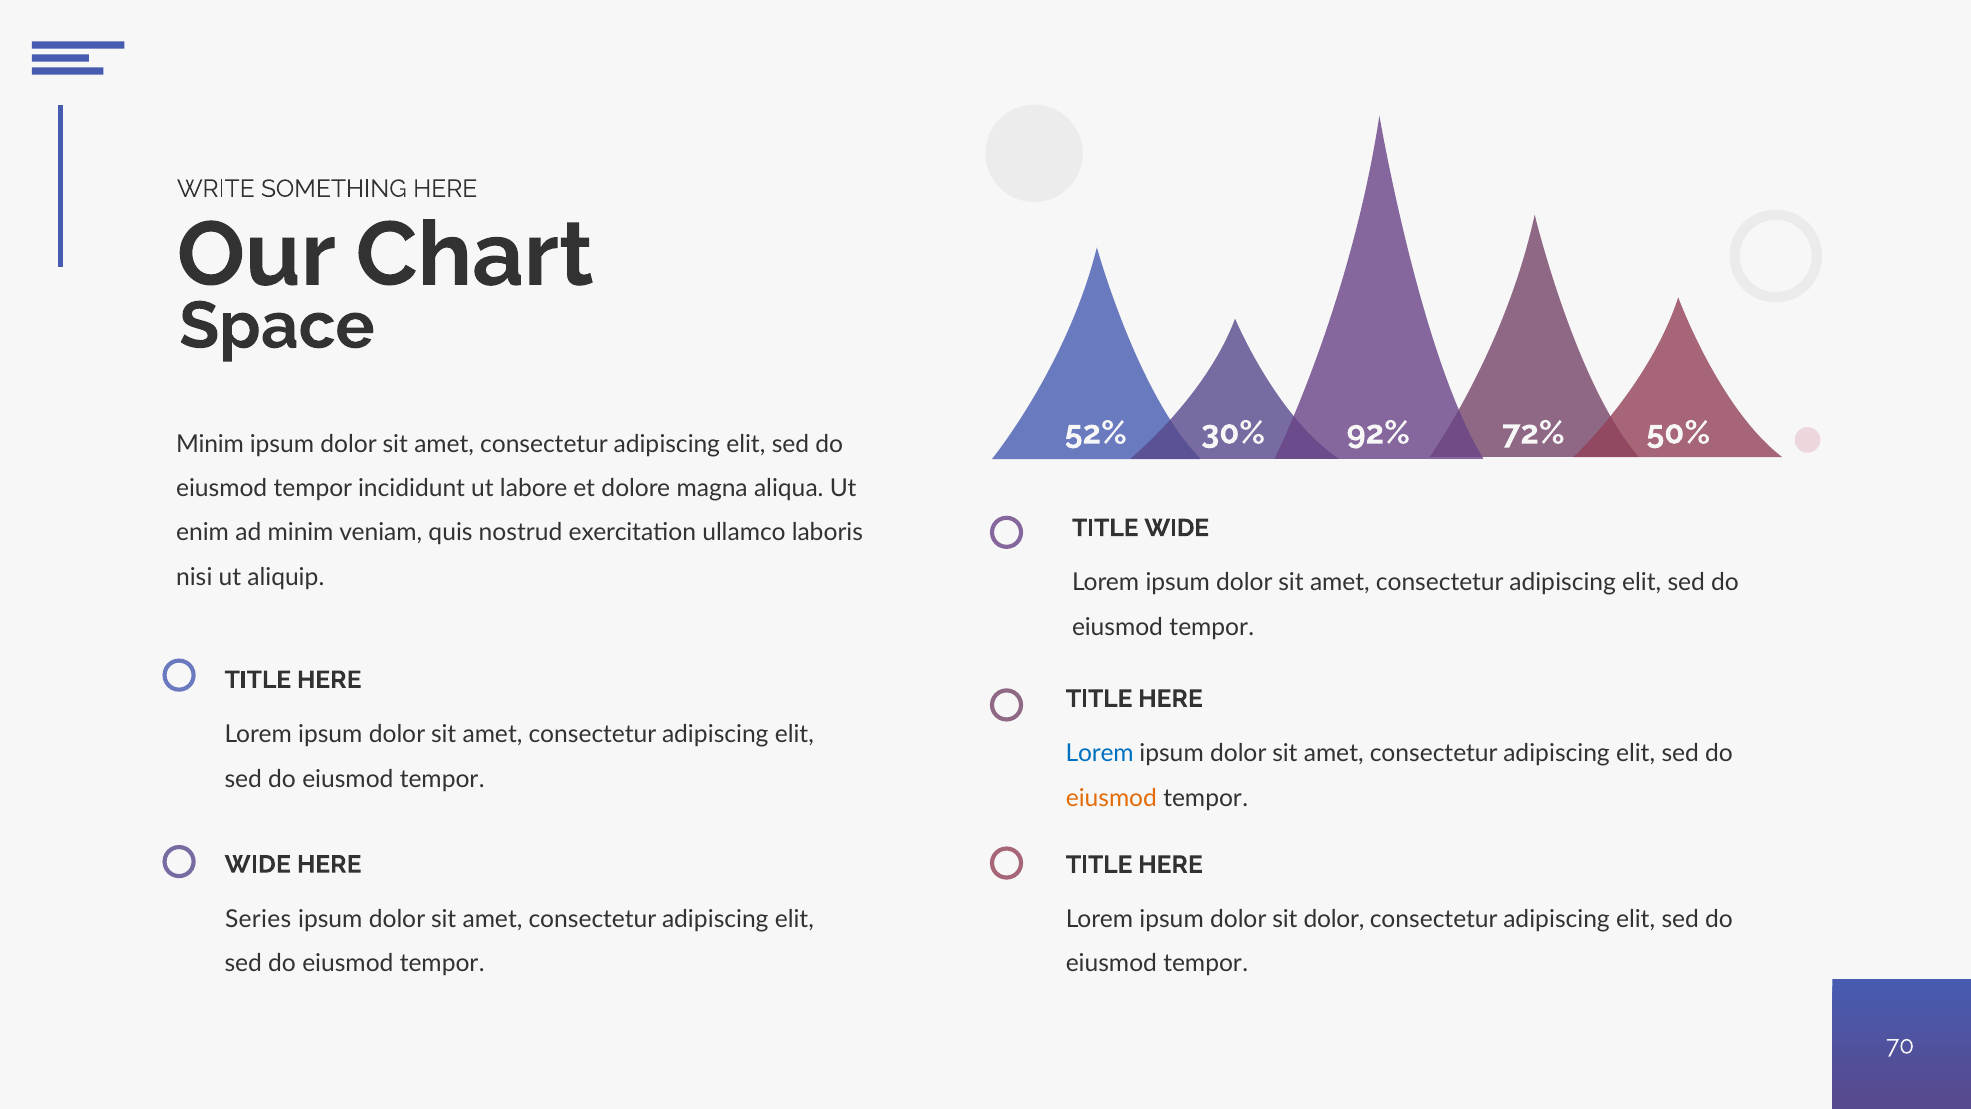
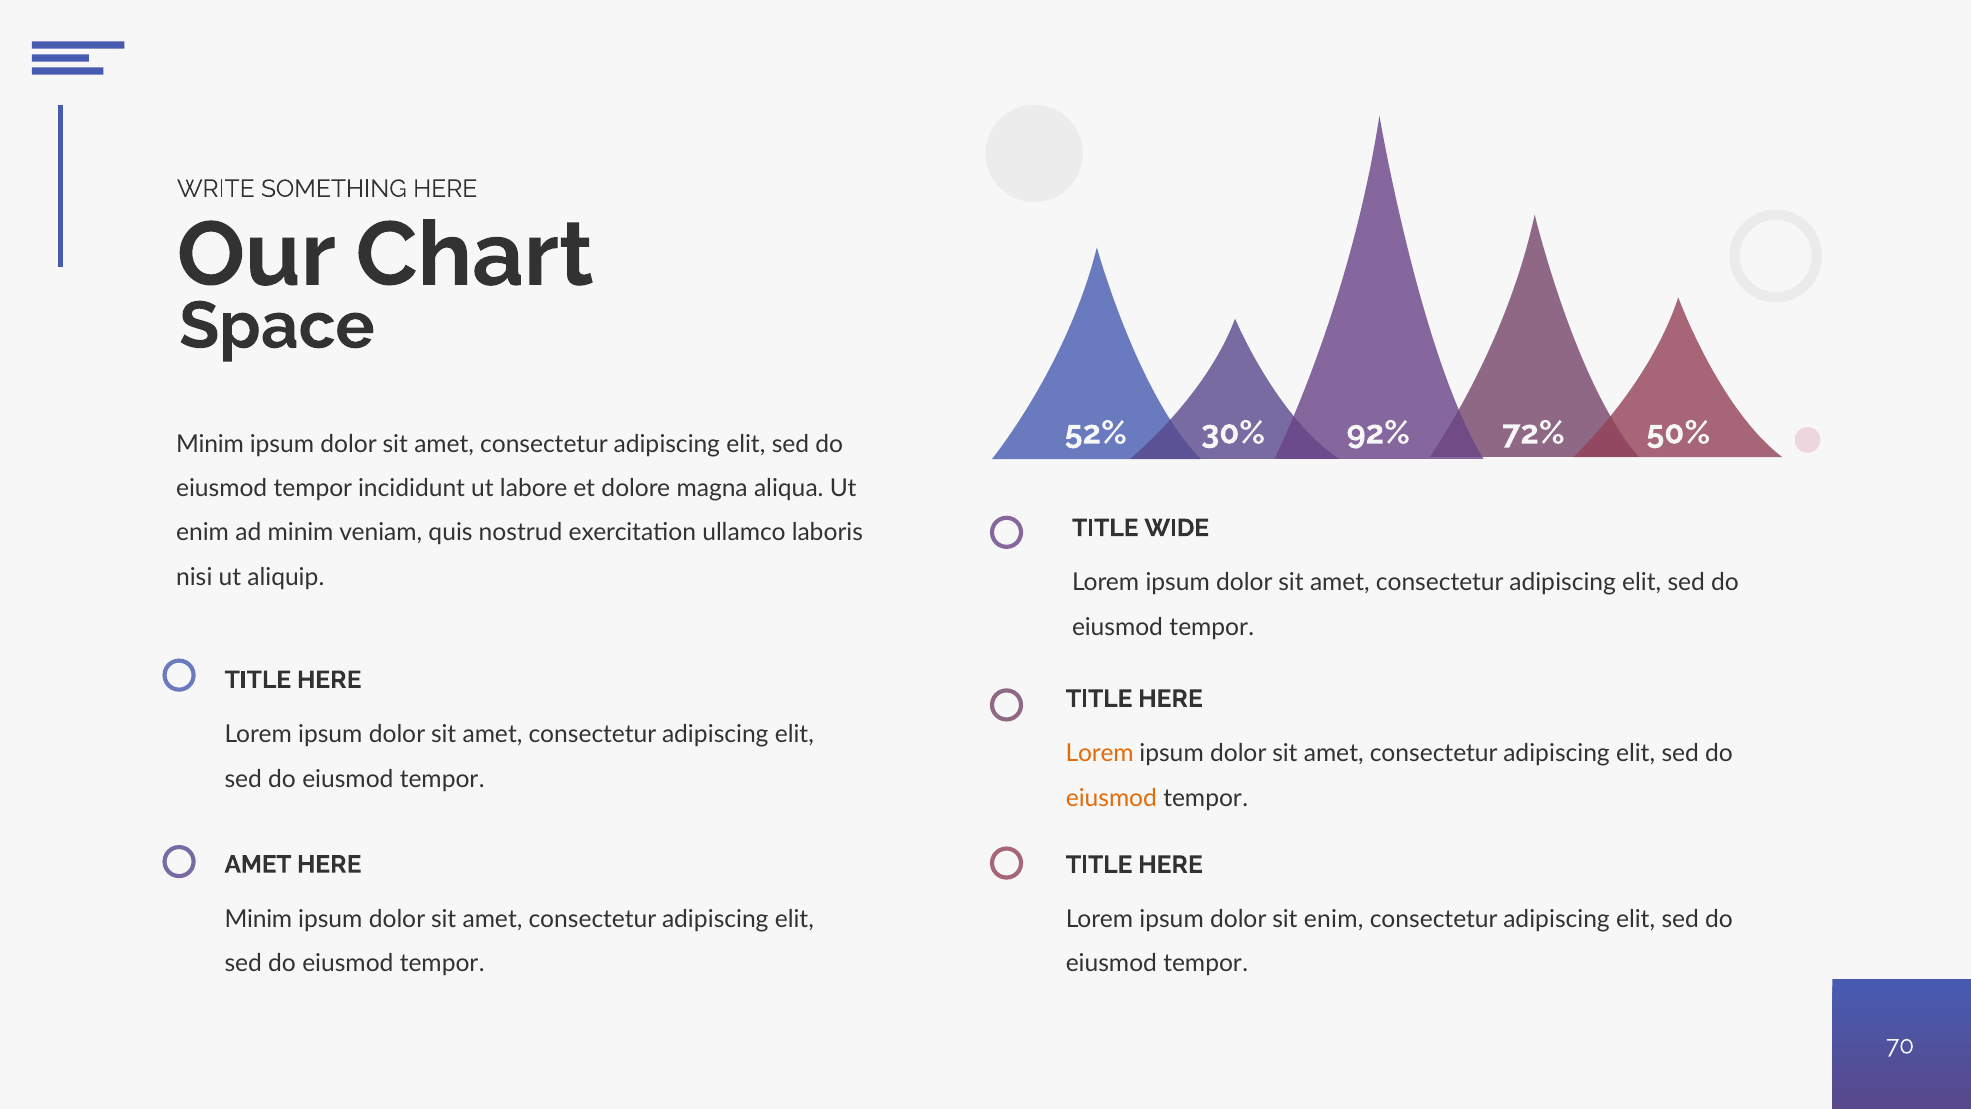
Lorem at (1100, 753) colour: blue -> orange
WIDE at (258, 864): WIDE -> AMET
Series at (258, 919): Series -> Minim
sit dolor: dolor -> enim
